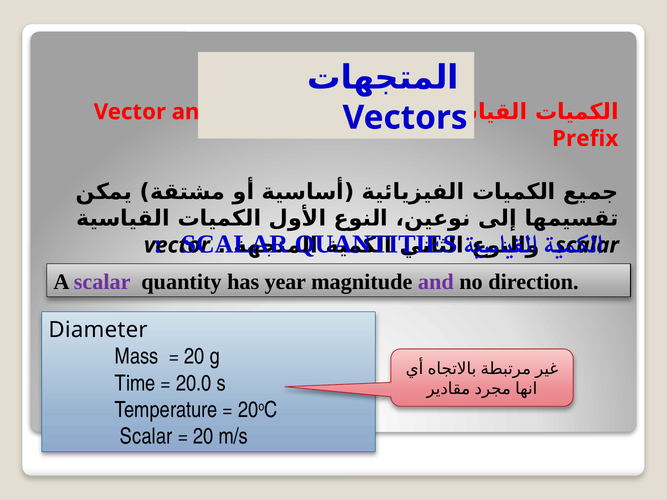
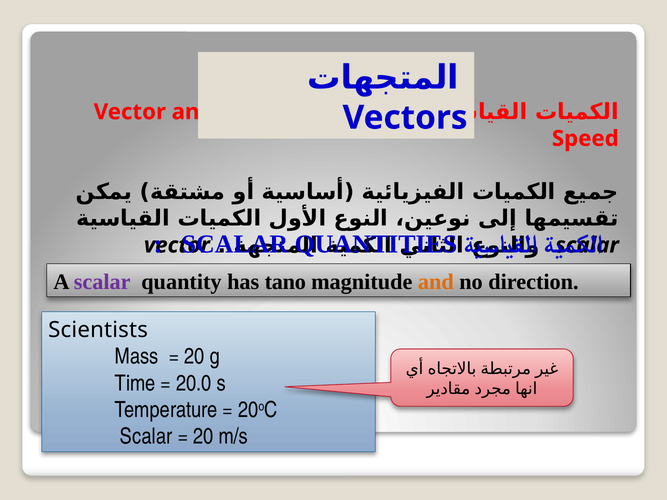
Prefix: Prefix -> Speed
year: year -> tano
and at (436, 282) colour: purple -> orange
Diameter: Diameter -> Scientists
